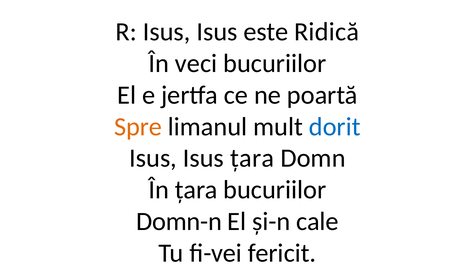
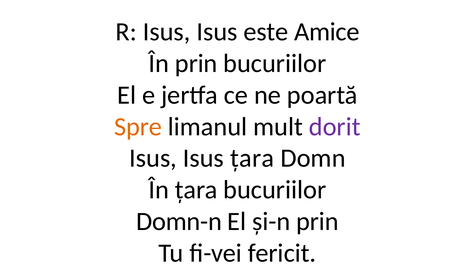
Ridică: Ridică -> Amice
În veci: veci -> prin
dorit colour: blue -> purple
și-n cale: cale -> prin
